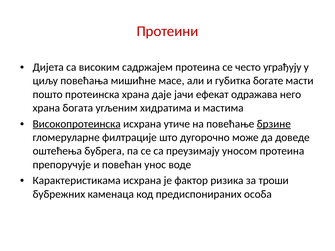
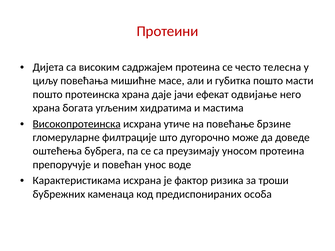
уграђују: уграђују -> телесна
губитка богате: богате -> пошто
одражава: одражава -> одвијање
брзине underline: present -> none
